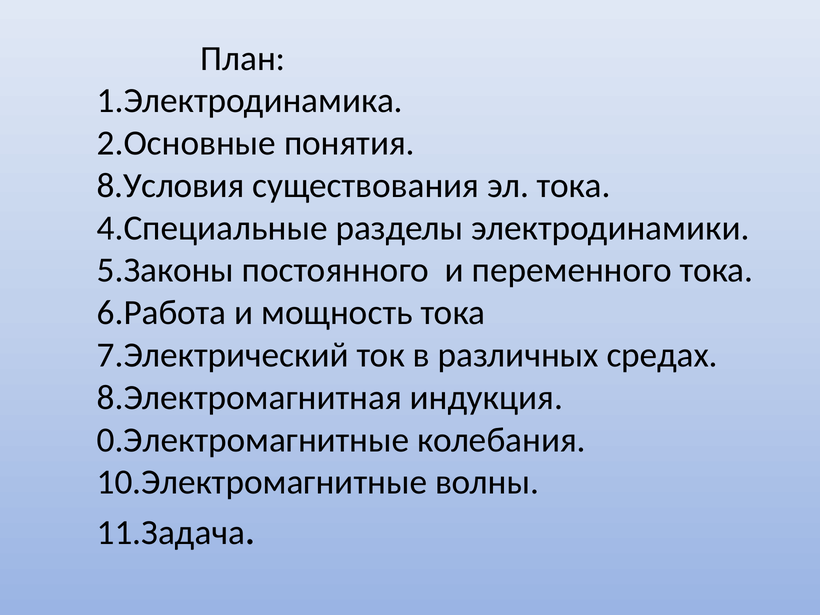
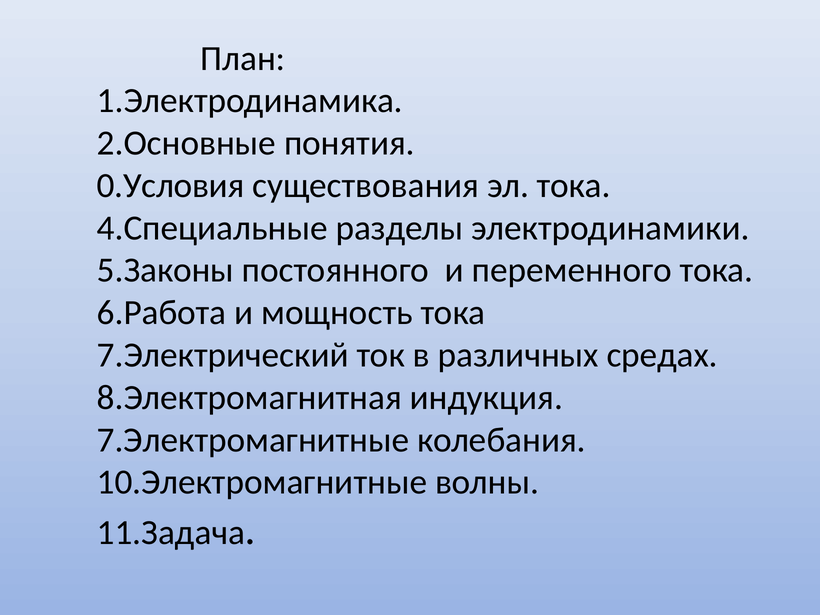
8.Условия: 8.Условия -> 0.Условия
0.Электромагнитные: 0.Электромагнитные -> 7.Электромагнитные
